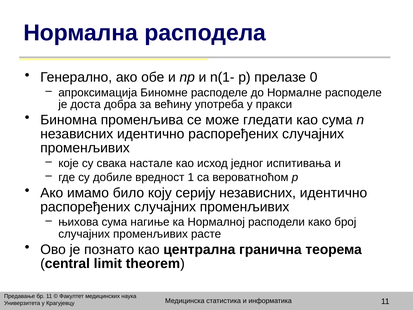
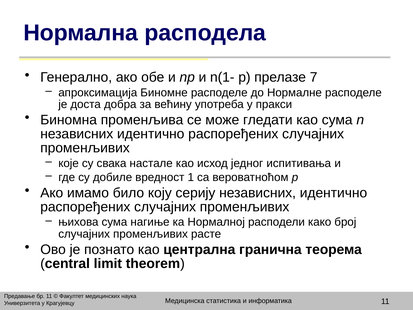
0: 0 -> 7
